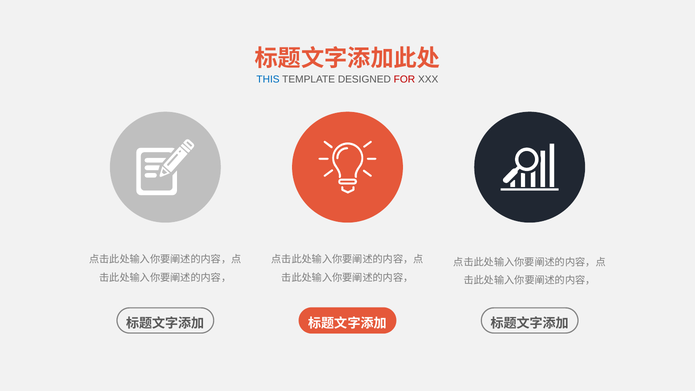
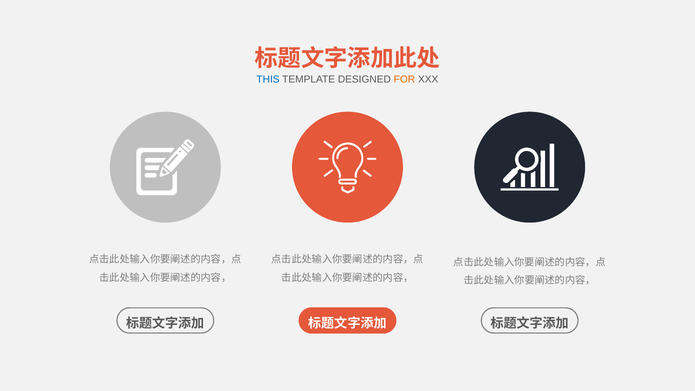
FOR colour: red -> orange
